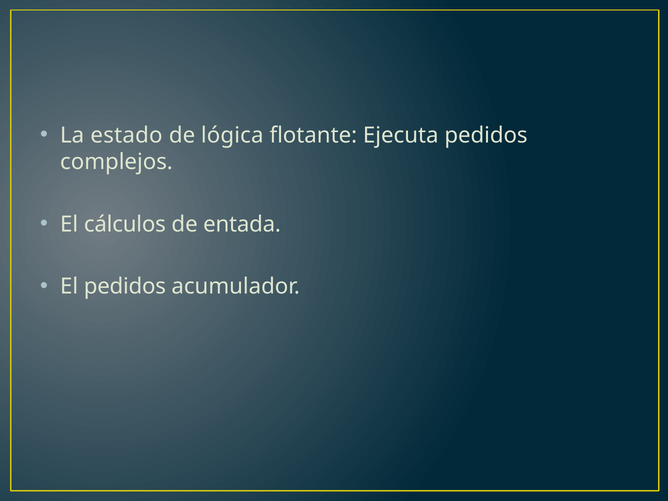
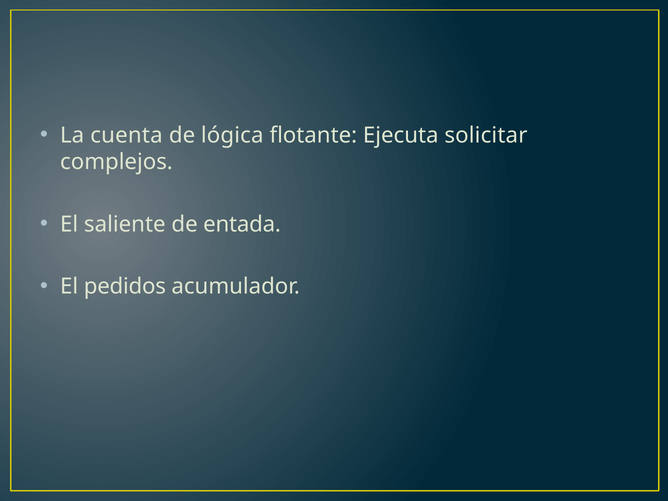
estado: estado -> cuenta
Ejecuta pedidos: pedidos -> solicitar
cálculos: cálculos -> saliente
